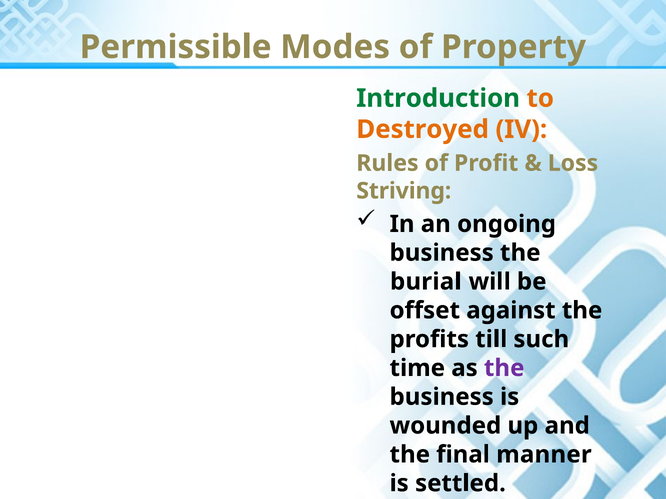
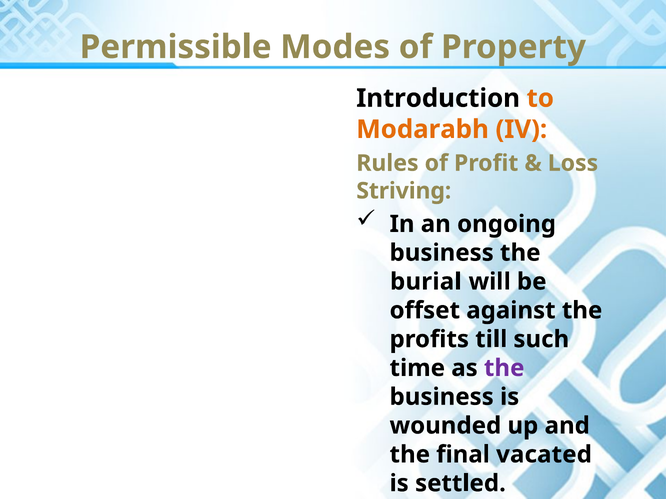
Introduction colour: green -> black
Destroyed: Destroyed -> Modarabh
manner: manner -> vacated
